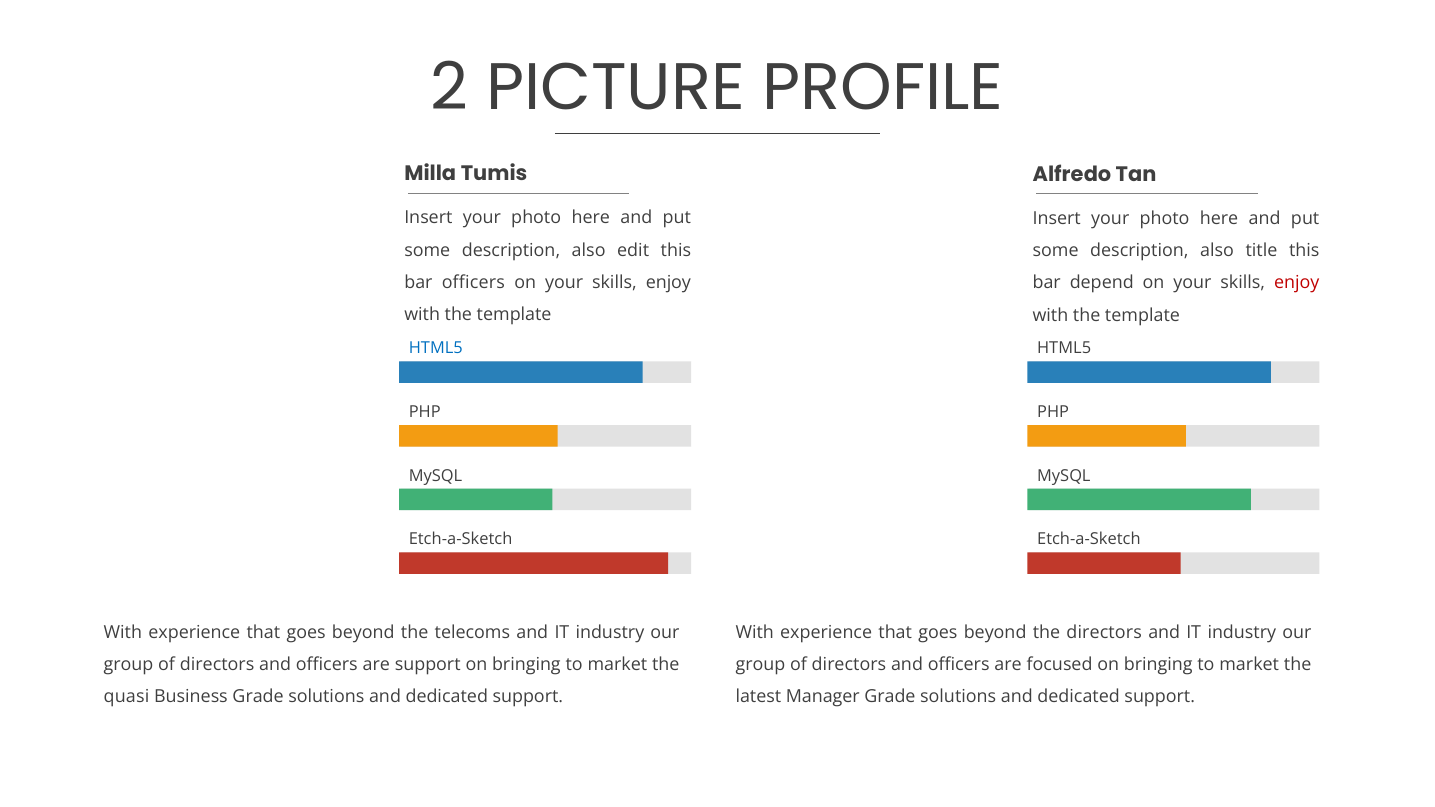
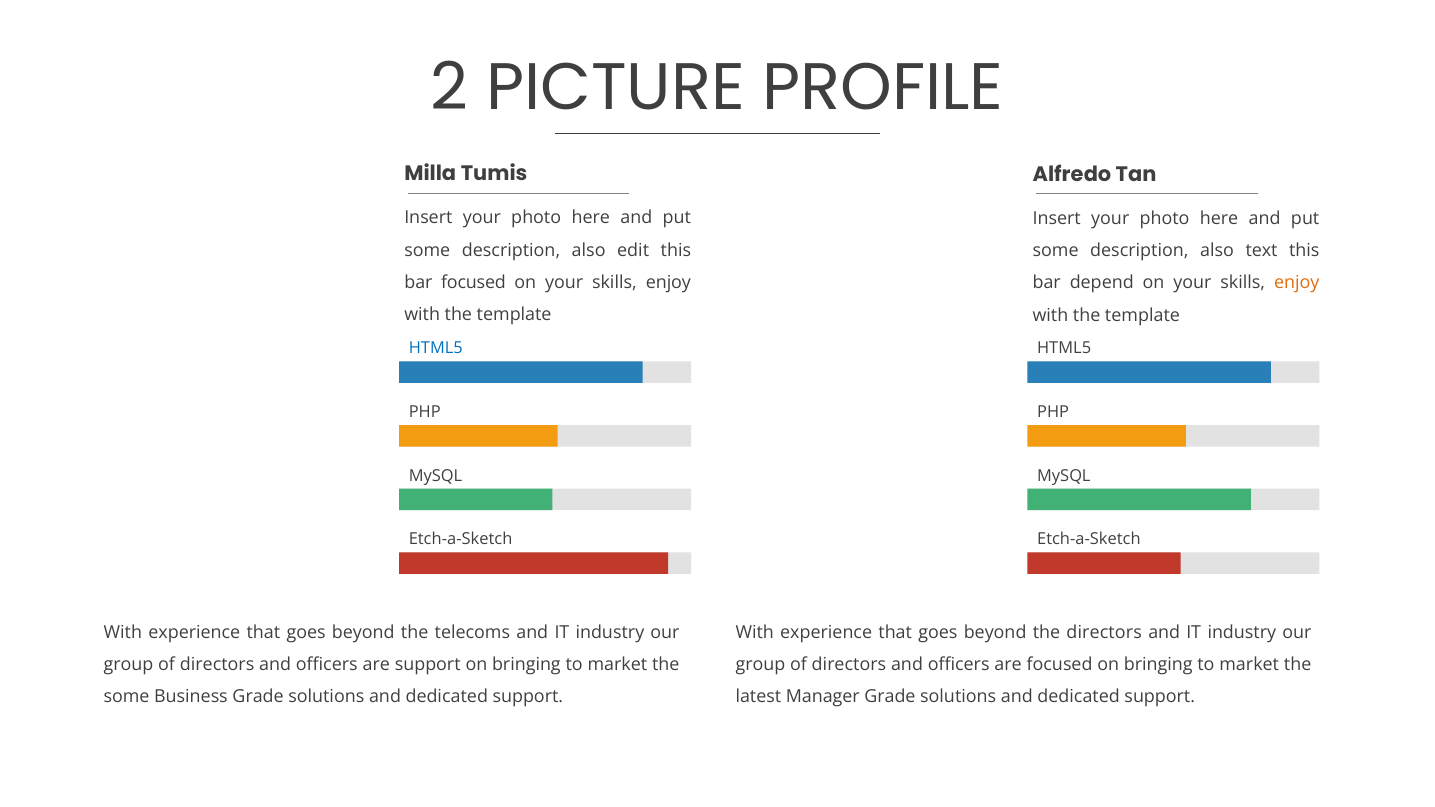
title: title -> text
bar officers: officers -> focused
enjoy at (1297, 283) colour: red -> orange
quasi at (127, 697): quasi -> some
